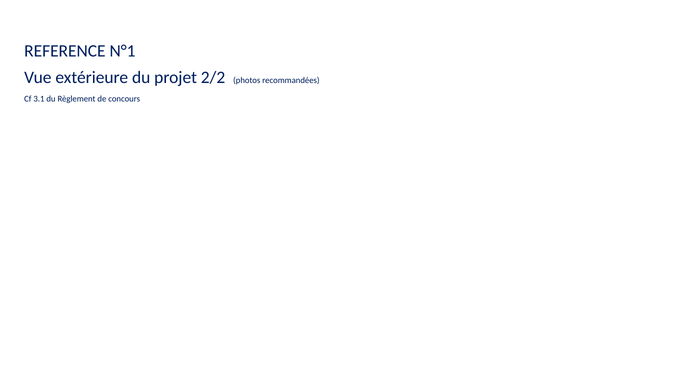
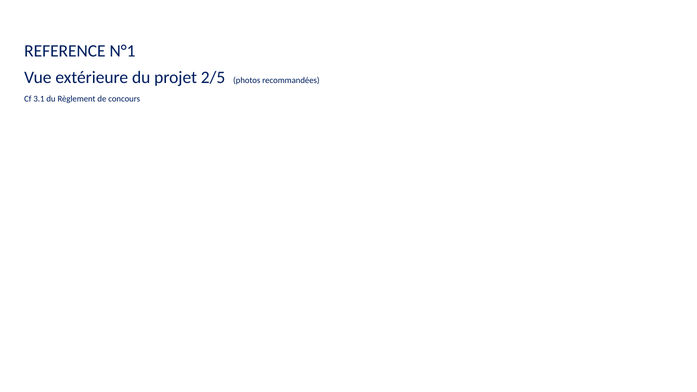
2/2: 2/2 -> 2/5
